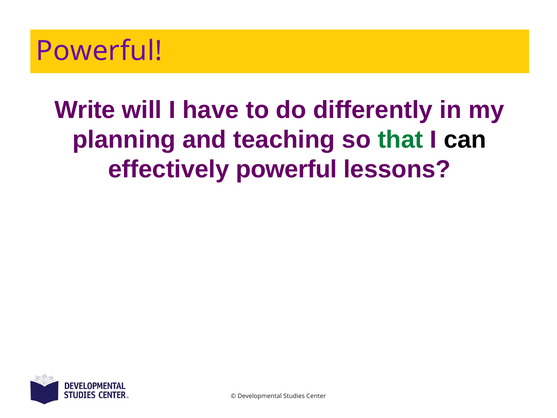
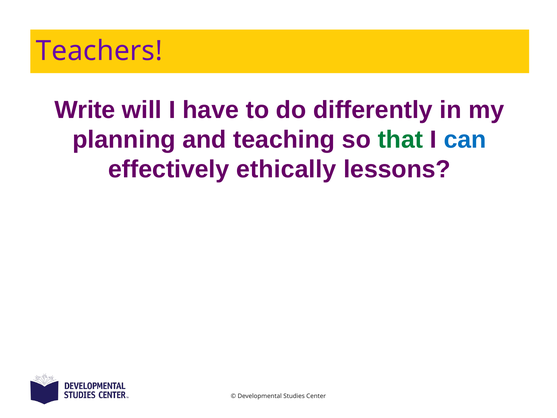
Powerful at (99, 51): Powerful -> Teachers
can colour: black -> blue
effectively powerful: powerful -> ethically
